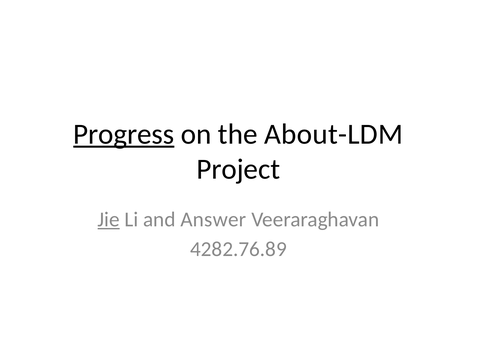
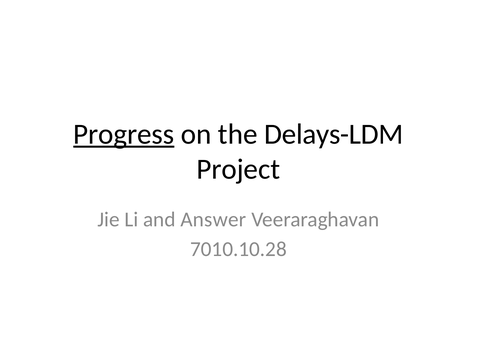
About-LDM: About-LDM -> Delays-LDM
Jie underline: present -> none
4282.76.89: 4282.76.89 -> 7010.10.28
